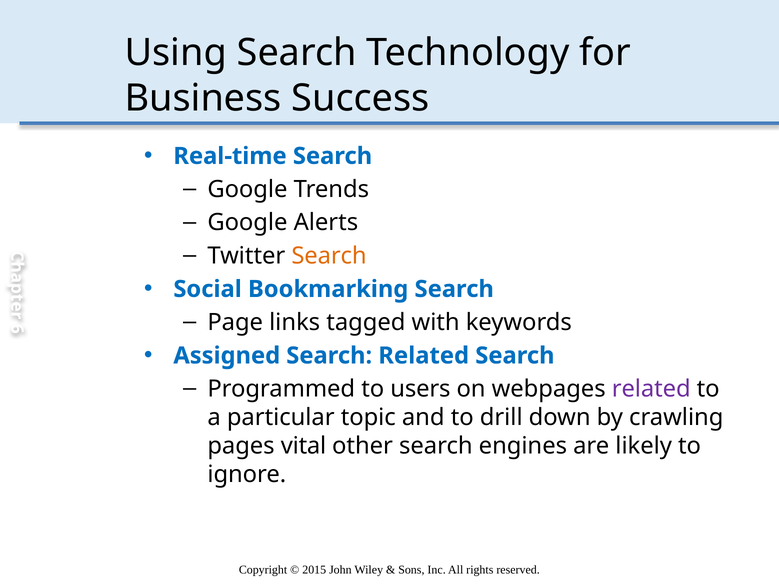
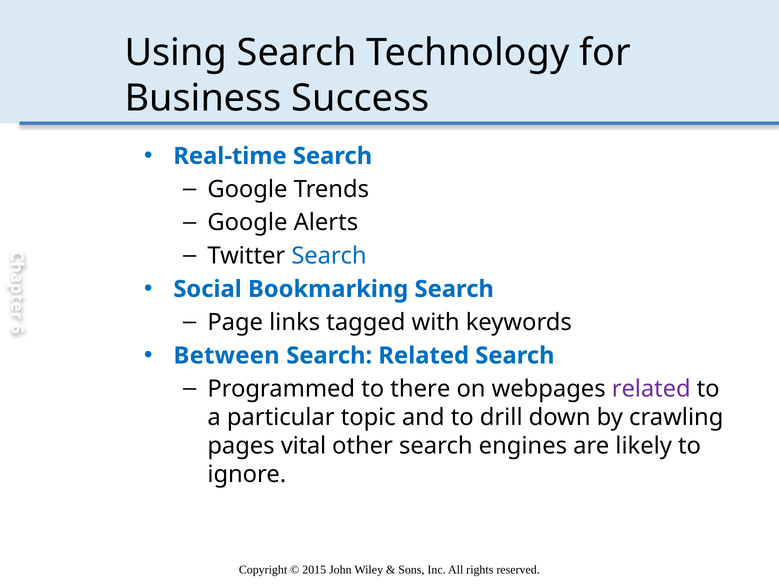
Search at (329, 256) colour: orange -> blue
Assigned: Assigned -> Between
users: users -> there
